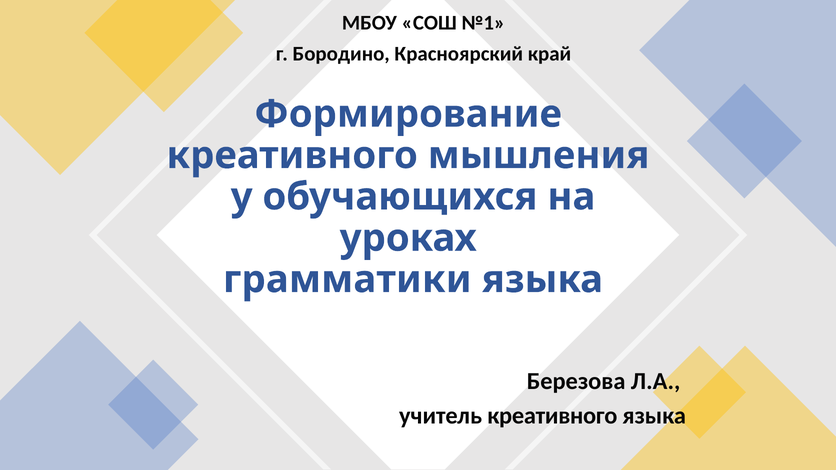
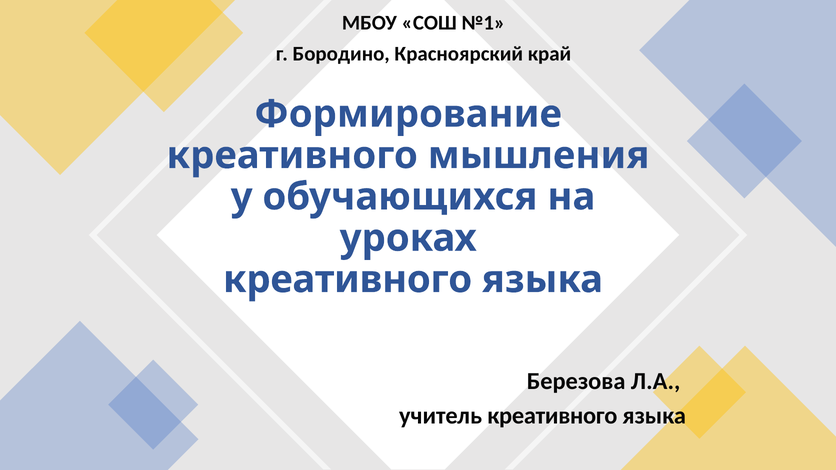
грамматики at (347, 280): грамматики -> креативного
